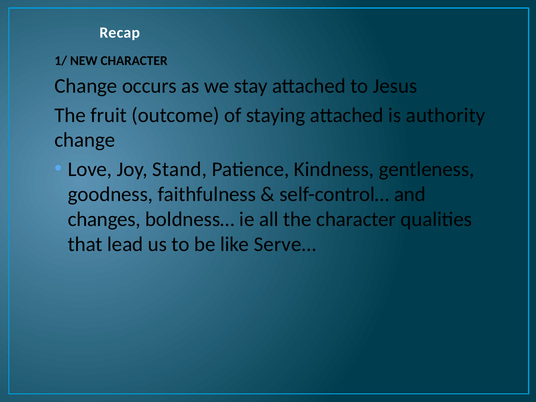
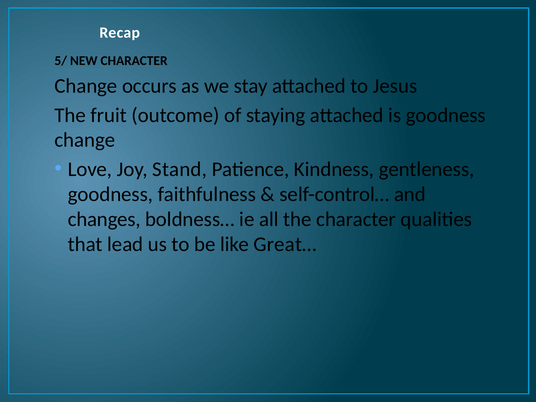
1/: 1/ -> 5/
is authority: authority -> goodness
Serve…: Serve… -> Great…
